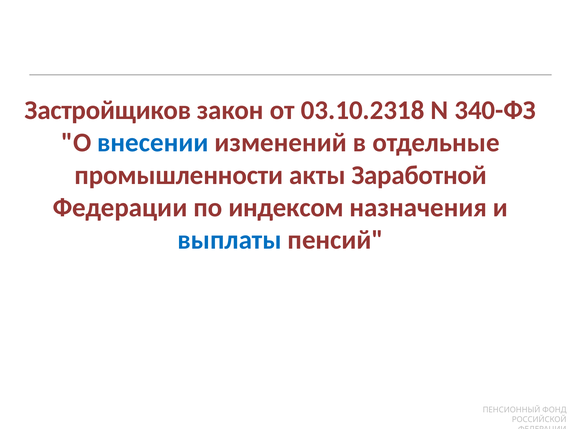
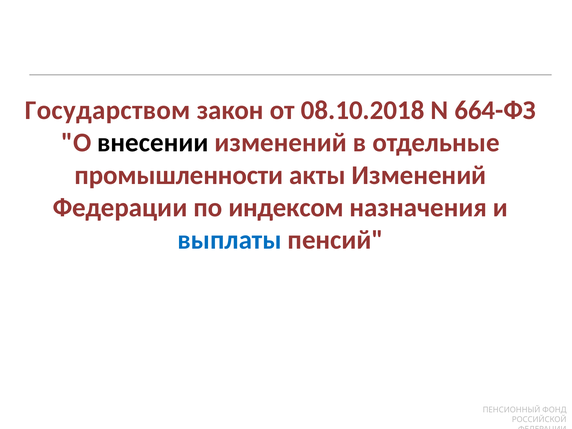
Застройщиков: Застройщиков -> Государством
03.10.2318: 03.10.2318 -> 08.10.2018
340-ФЗ: 340-ФЗ -> 664-ФЗ
внесении colour: blue -> black
акты Заработной: Заработной -> Изменений
